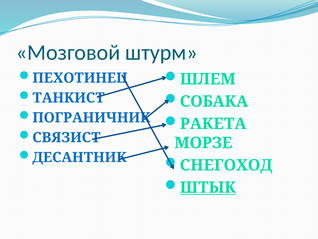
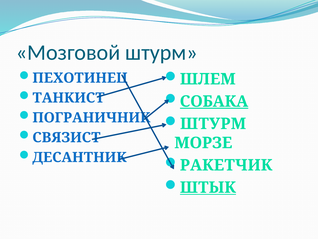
СОБАКА underline: none -> present
РАКЕТА at (213, 124): РАКЕТА -> ШТУРМ
СНЕГОХОД: СНЕГОХОД -> РАКЕТЧИК
